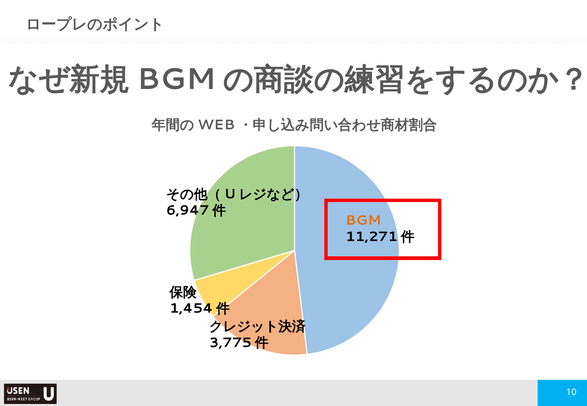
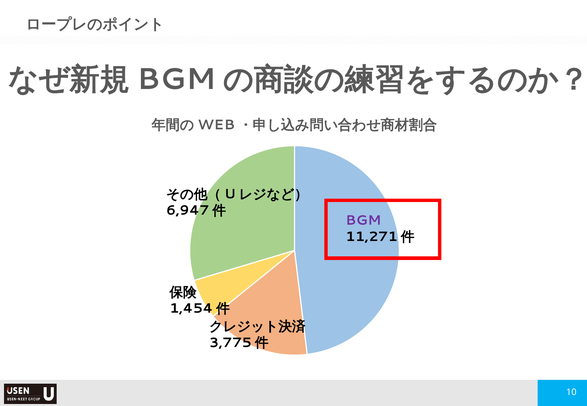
BGM colour: orange -> purple
